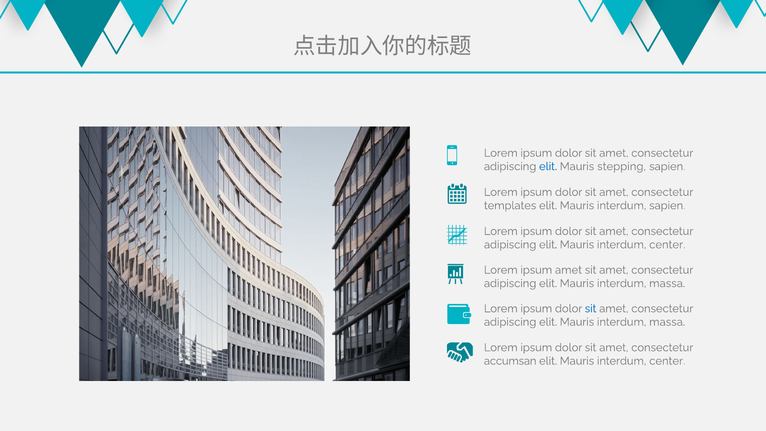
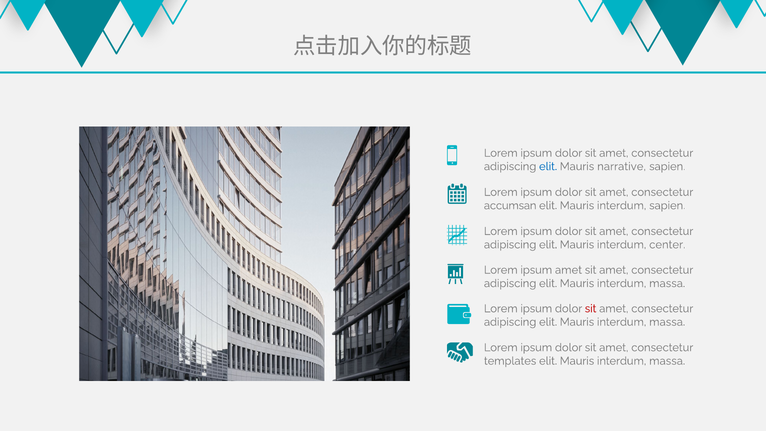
stepping: stepping -> narrative
templates: templates -> accumsan
sit at (591, 309) colour: blue -> red
accumsan: accumsan -> templates
center at (667, 361): center -> massa
